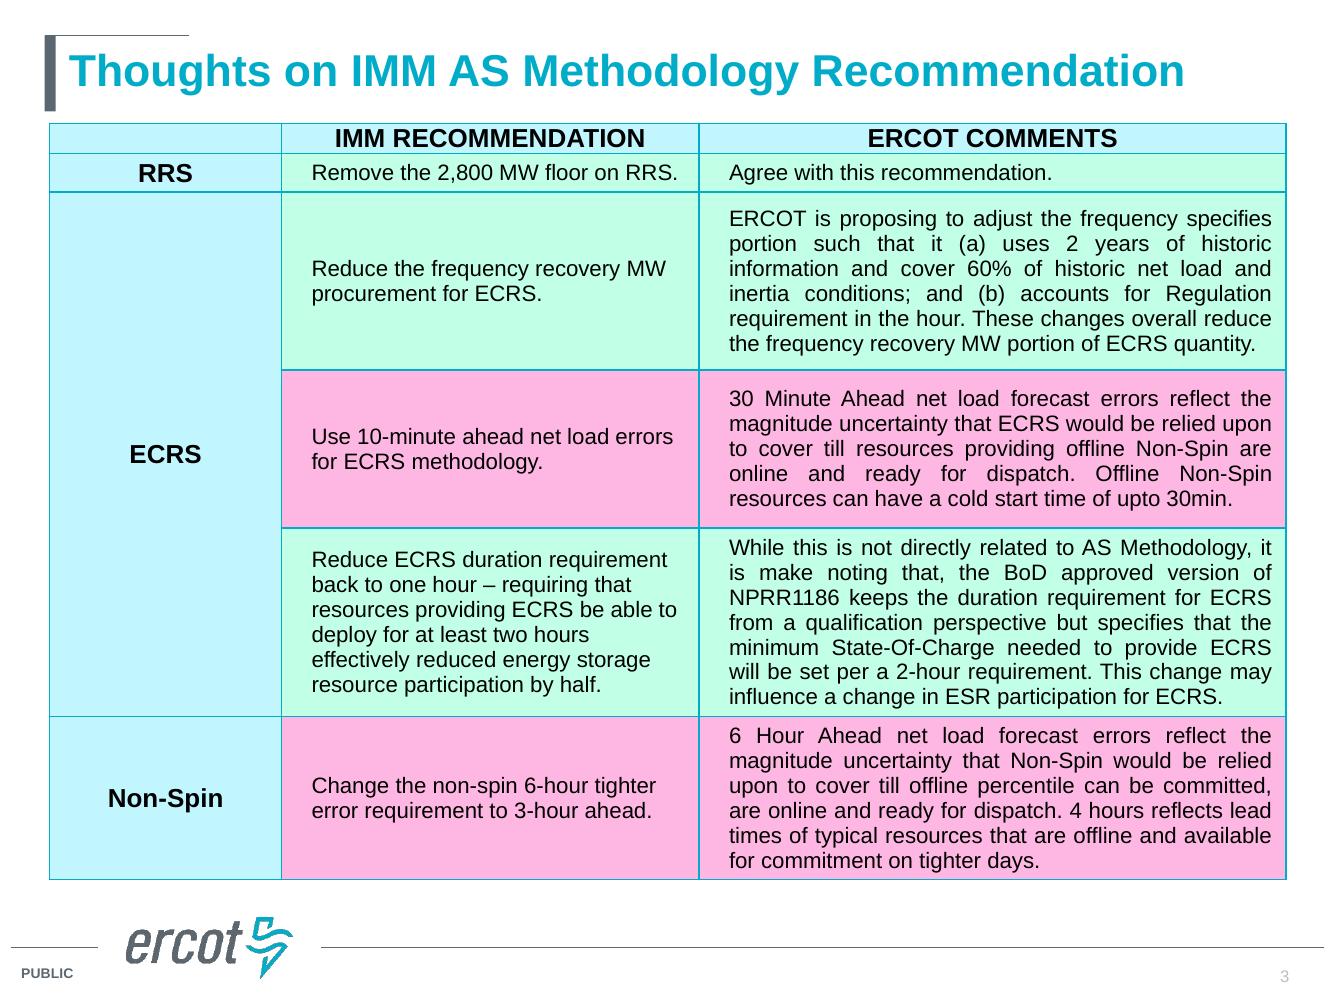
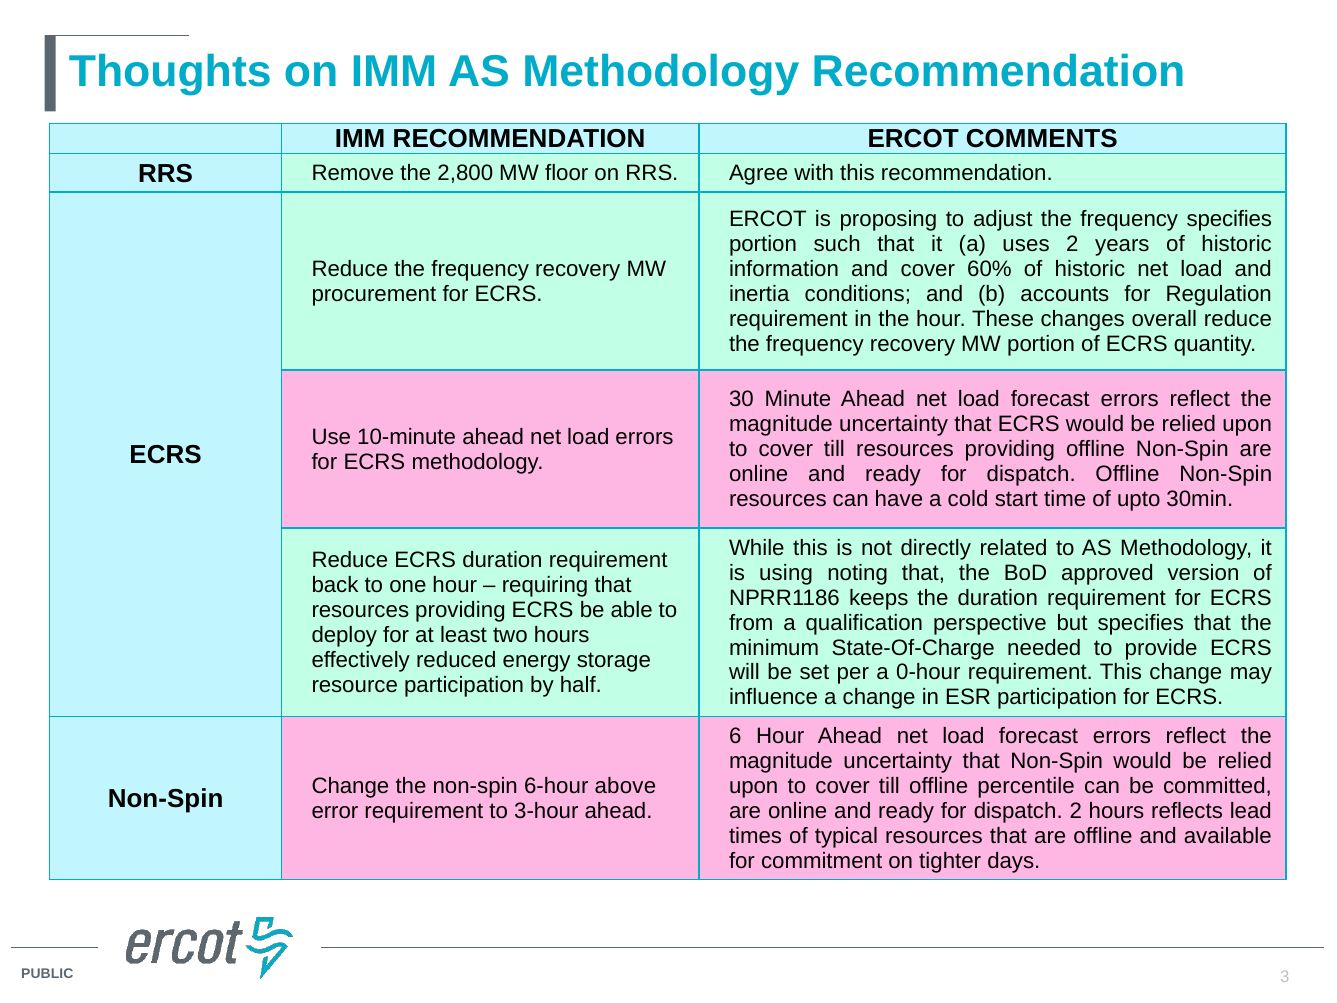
make: make -> using
2-hour: 2-hour -> 0-hour
6-hour tighter: tighter -> above
dispatch 4: 4 -> 2
